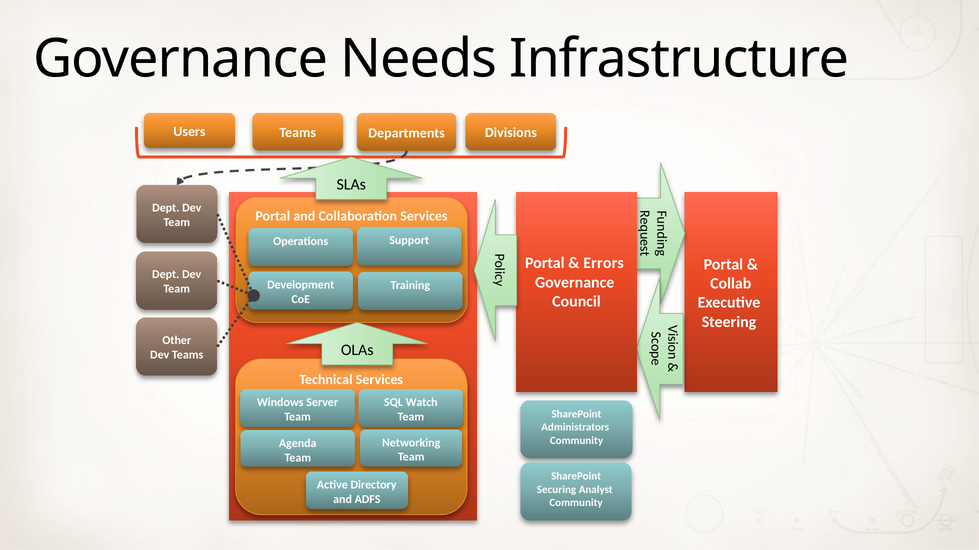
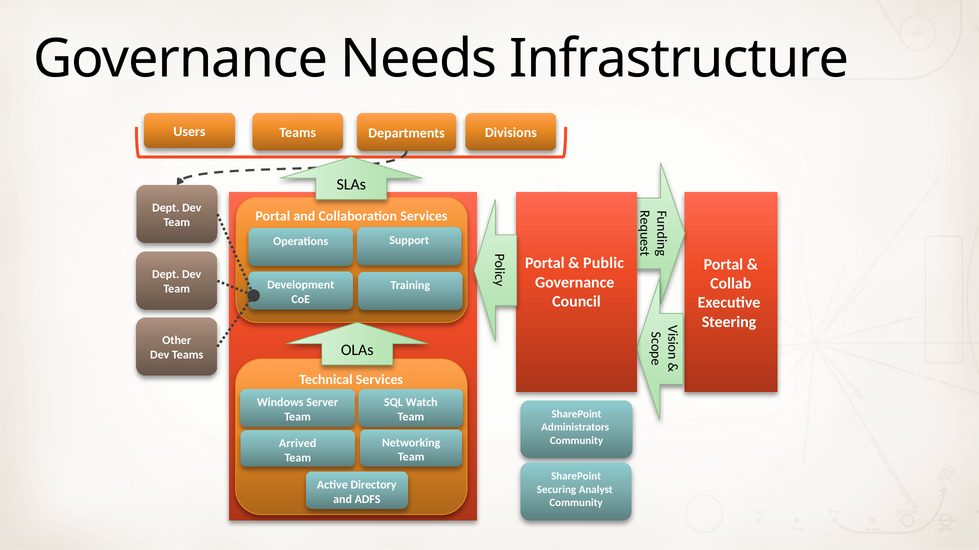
Errors: Errors -> Public
Agenda: Agenda -> Arrived
